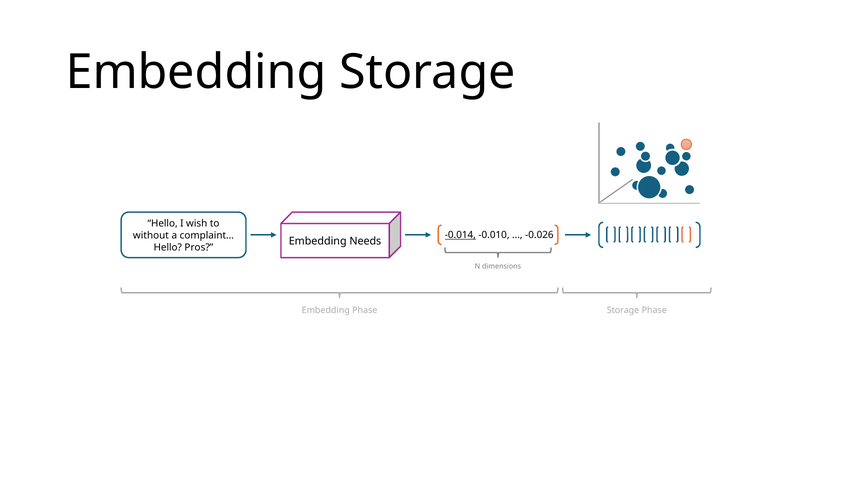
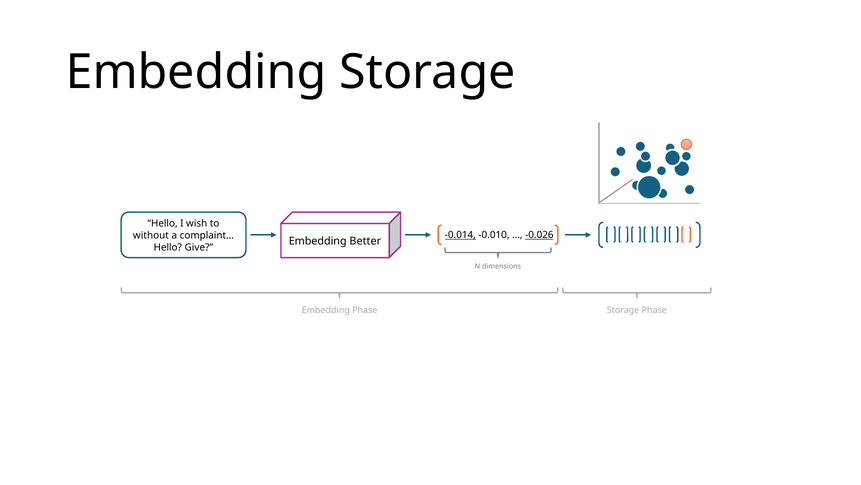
-0.026 underline: none -> present
Needs: Needs -> Better
Pros: Pros -> Give
